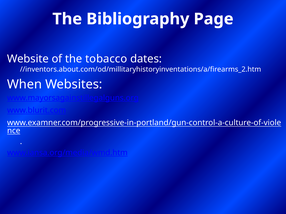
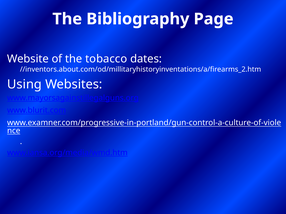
When: When -> Using
